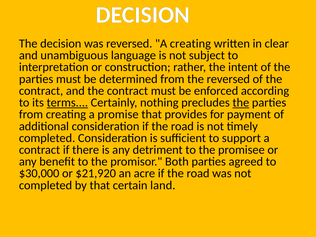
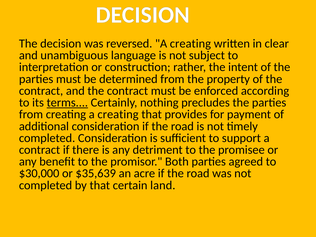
the reversed: reversed -> property
the at (241, 103) underline: present -> none
creating a promise: promise -> creating
$21,920: $21,920 -> $35,639
